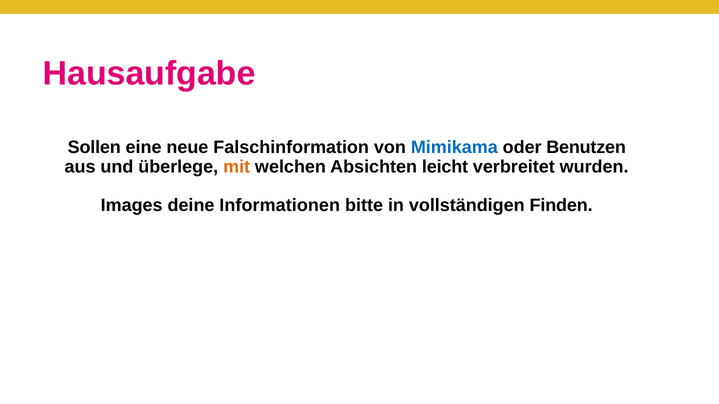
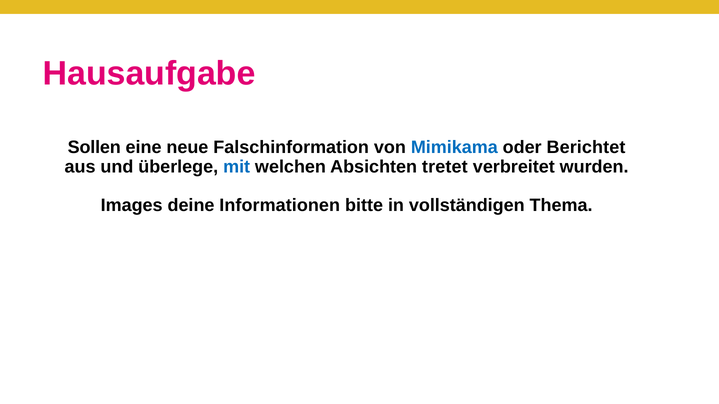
Benutzen: Benutzen -> Berichtet
mit colour: orange -> blue
leicht: leicht -> tretet
Finden: Finden -> Thema
